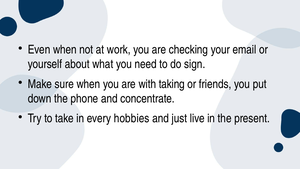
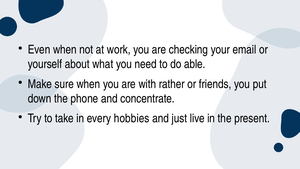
sign: sign -> able
taking: taking -> rather
